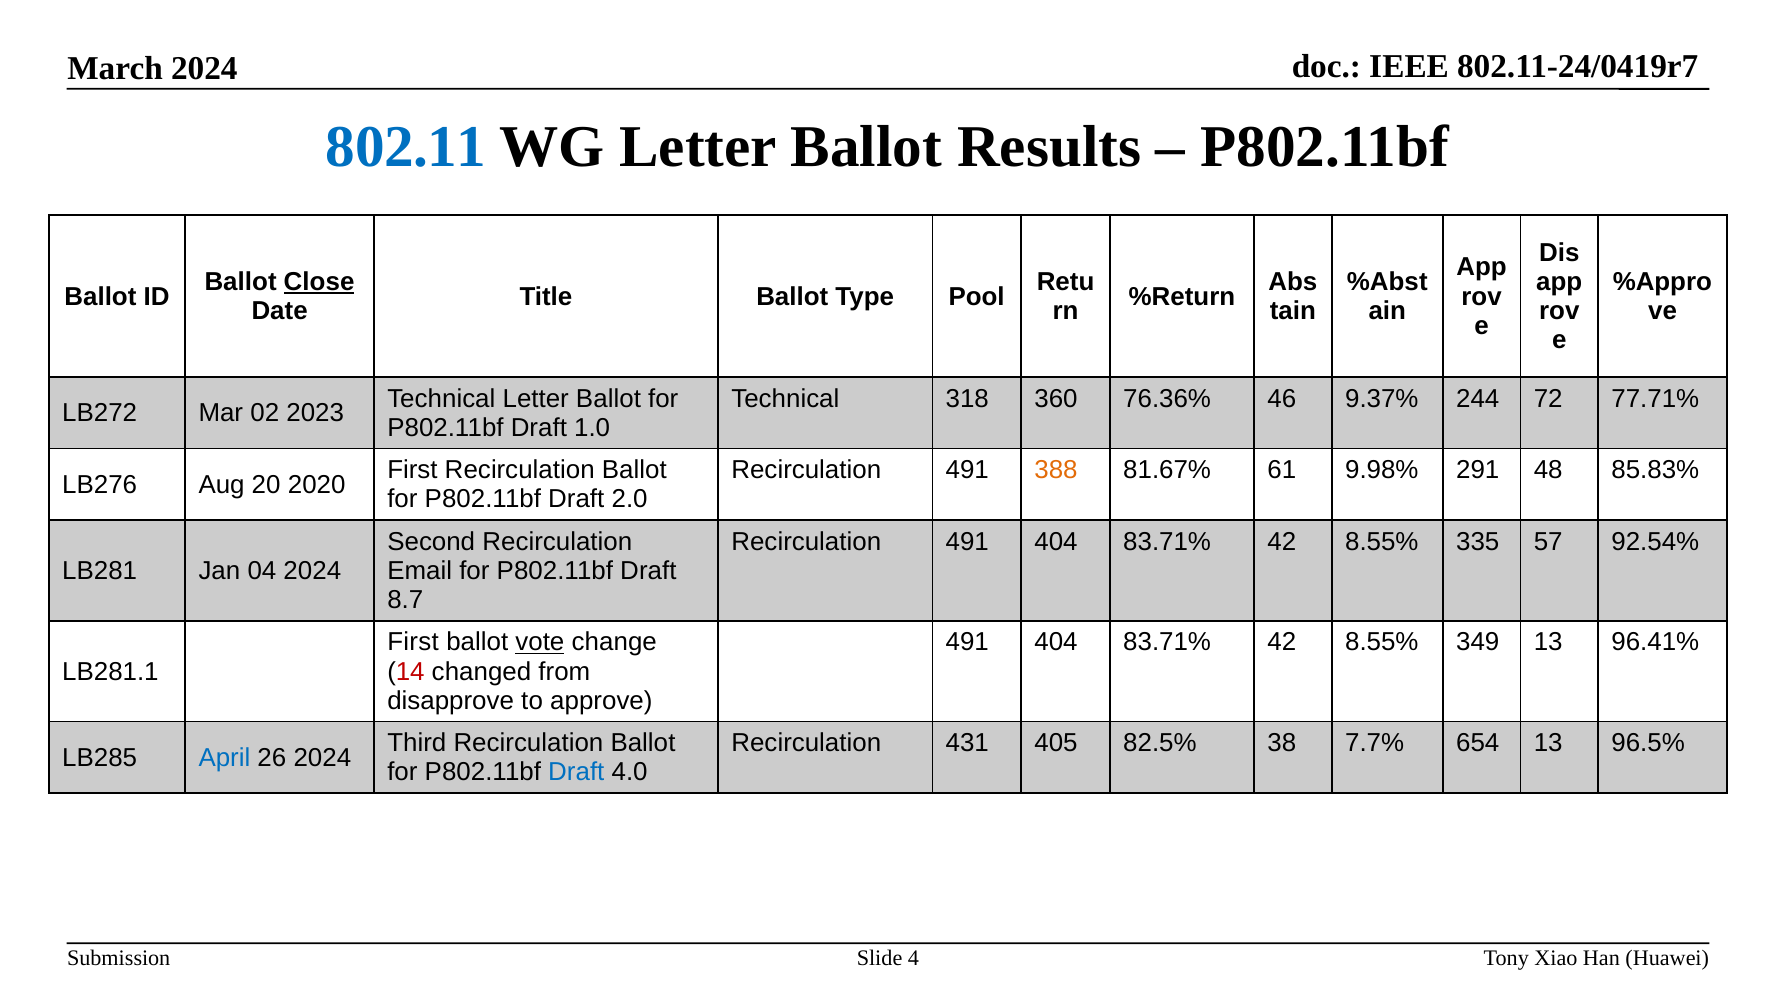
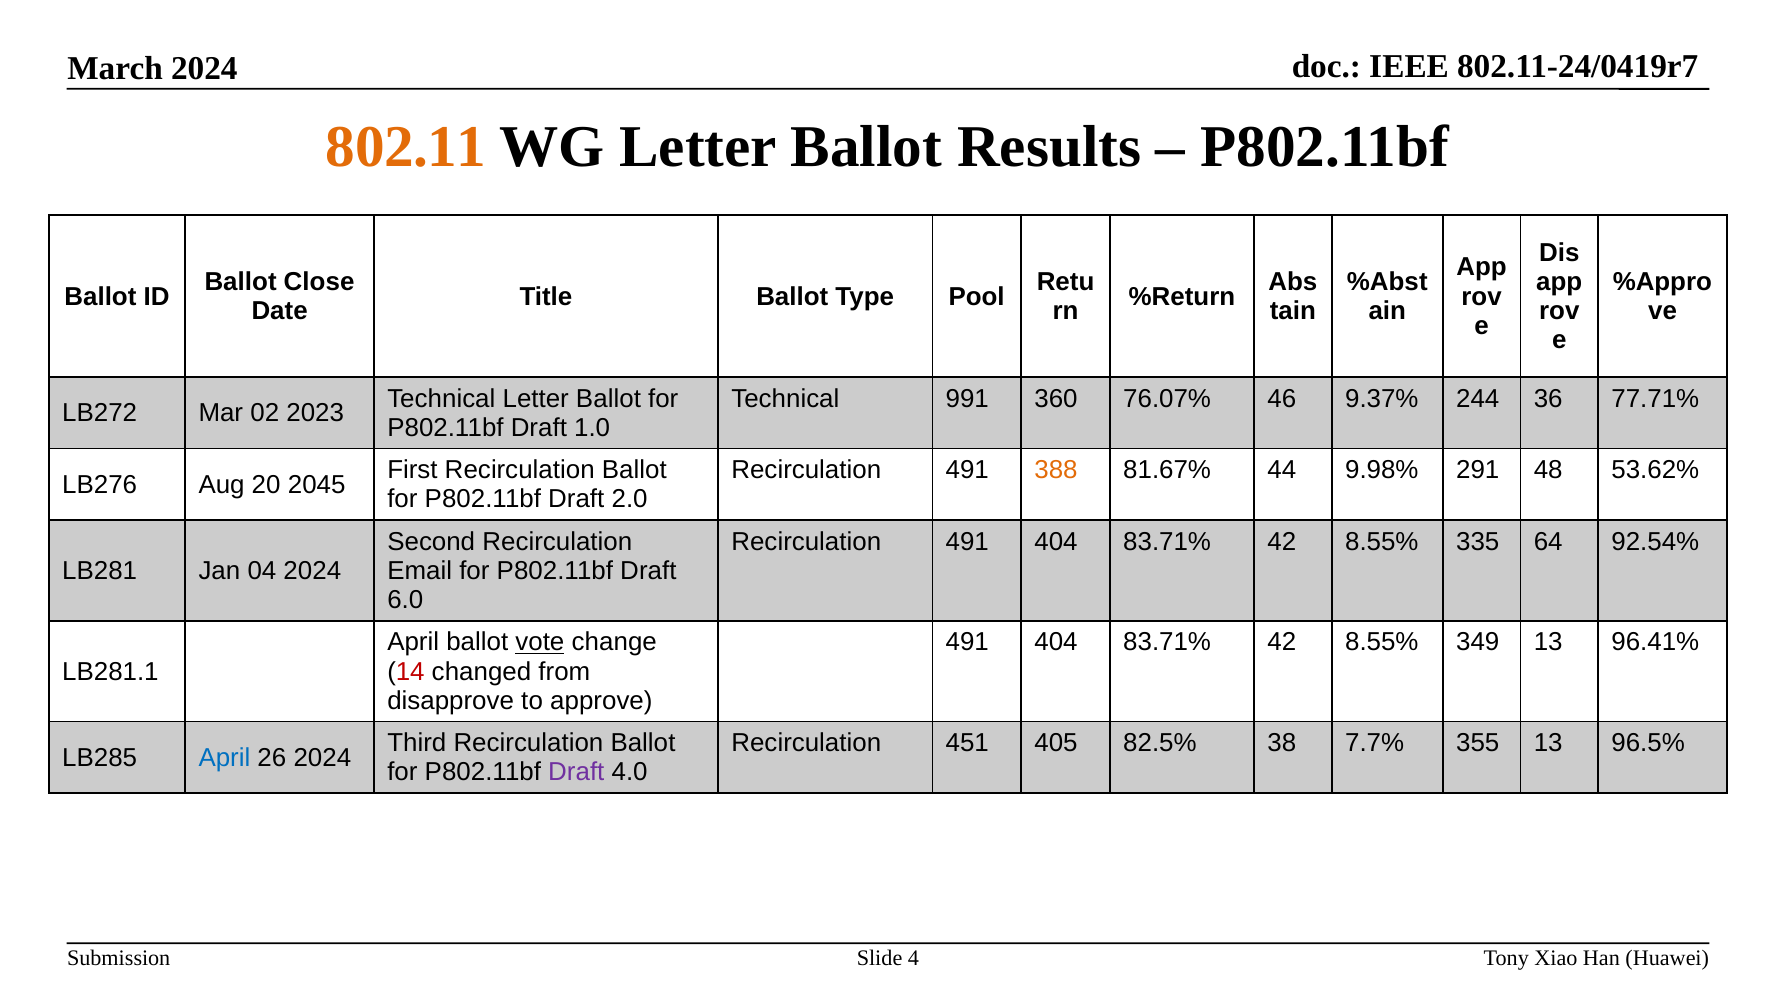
802.11 colour: blue -> orange
Close underline: present -> none
318: 318 -> 991
76.36%: 76.36% -> 76.07%
72: 72 -> 36
61: 61 -> 44
85.83%: 85.83% -> 53.62%
2020: 2020 -> 2045
57: 57 -> 64
8.7: 8.7 -> 6.0
First at (413, 642): First -> April
431: 431 -> 451
654: 654 -> 355
Draft at (576, 772) colour: blue -> purple
